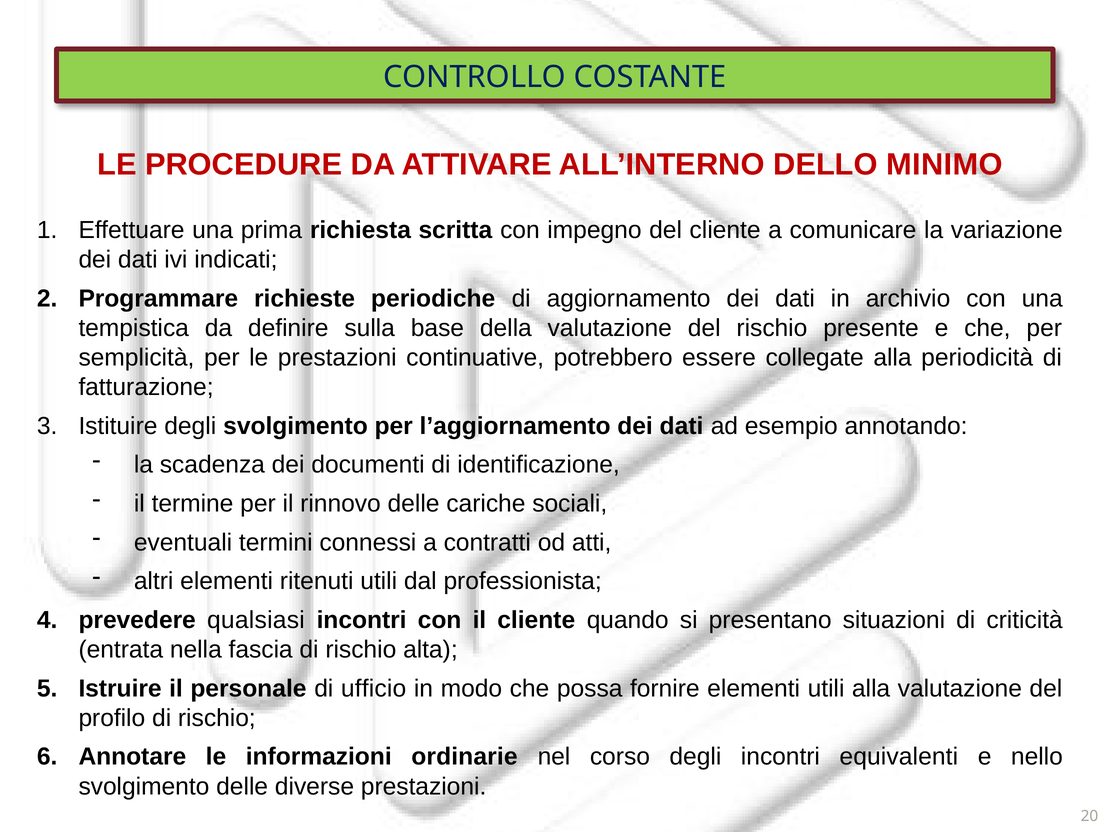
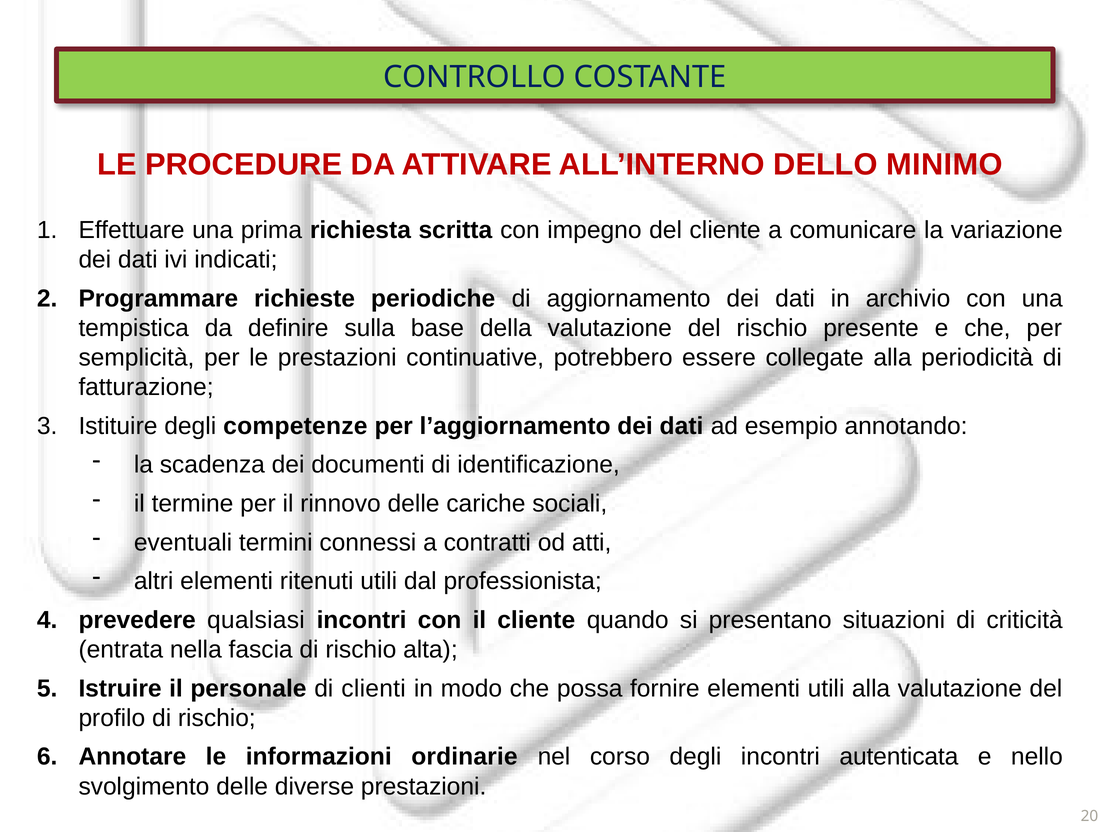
degli svolgimento: svolgimento -> competenze
ufficio: ufficio -> clienti
equivalenti: equivalenti -> autenticata
